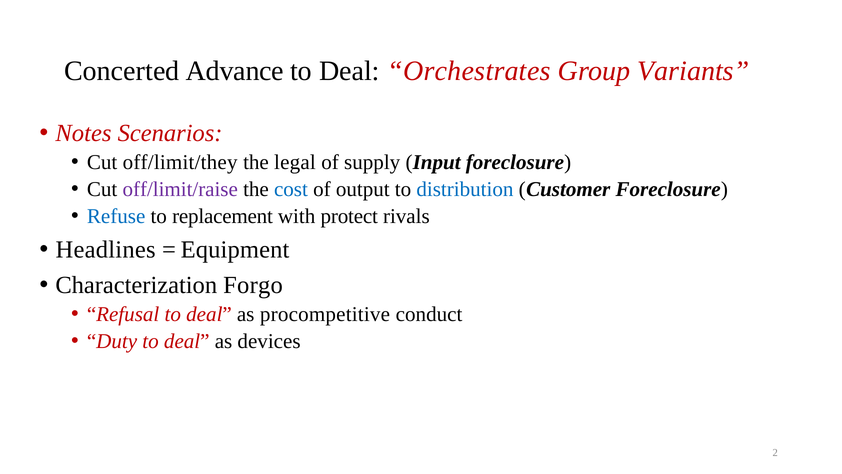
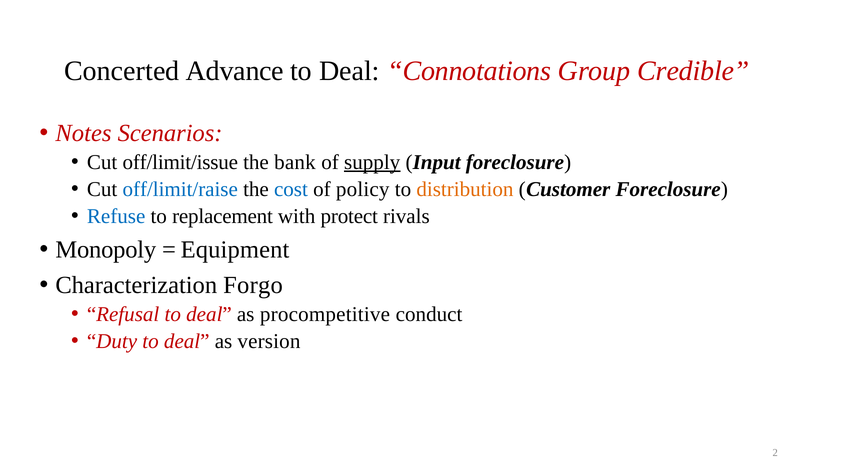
Orchestrates: Orchestrates -> Connotations
Variants: Variants -> Credible
off/limit/they: off/limit/they -> off/limit/issue
legal: legal -> bank
supply underline: none -> present
off/limit/raise colour: purple -> blue
output: output -> policy
distribution colour: blue -> orange
Headlines: Headlines -> Monopoly
devices: devices -> version
